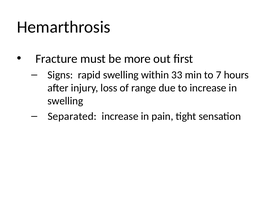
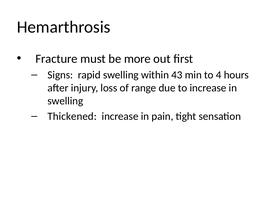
33: 33 -> 43
7: 7 -> 4
Separated: Separated -> Thickened
